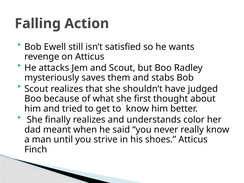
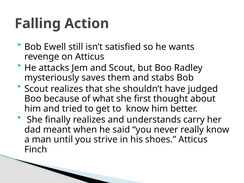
color: color -> carry
